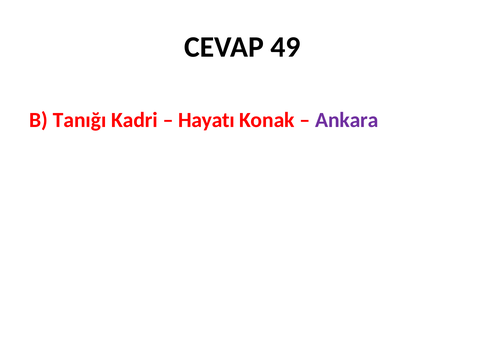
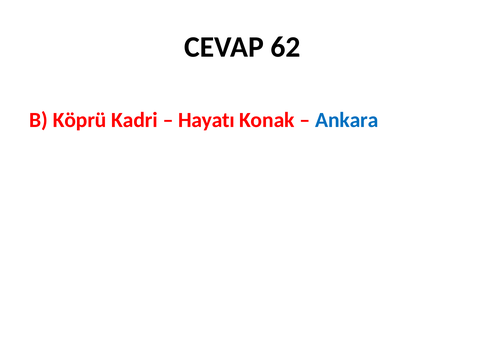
49: 49 -> 62
Tanığı: Tanığı -> Köprü
Ankara colour: purple -> blue
